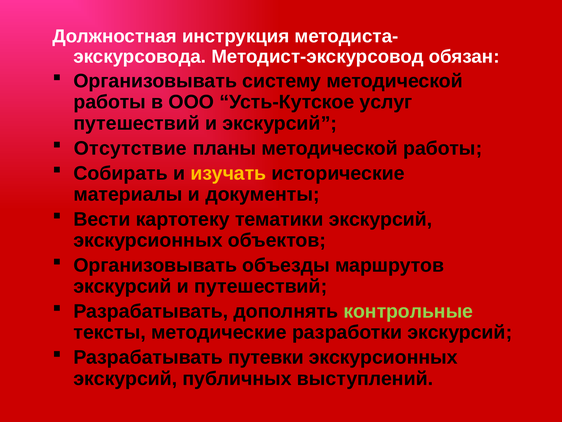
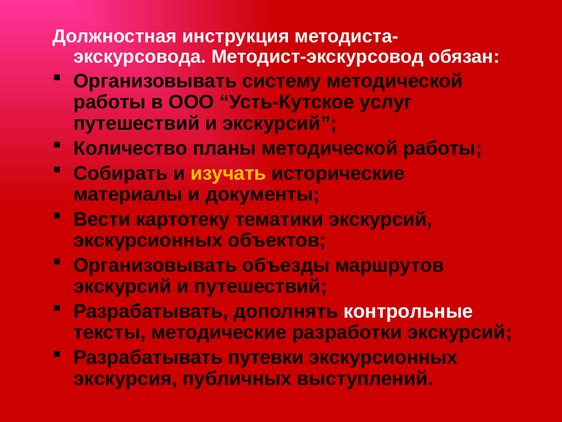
Отсутствие: Отсутствие -> Количество
контрольные colour: light green -> white
экскурсий at (125, 378): экскурсий -> экскурсия
